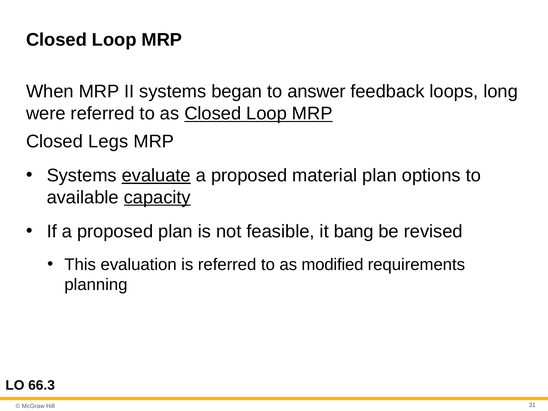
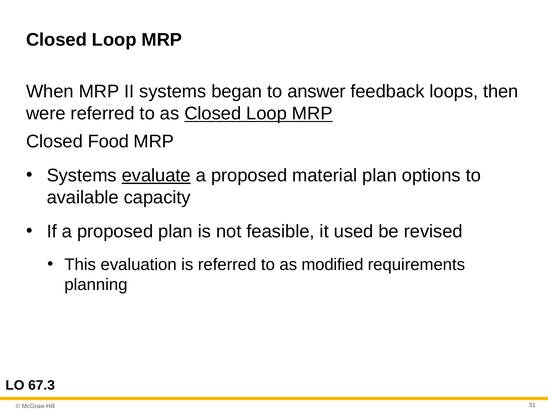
long: long -> then
Legs: Legs -> Food
capacity underline: present -> none
bang: bang -> used
66.3: 66.3 -> 67.3
